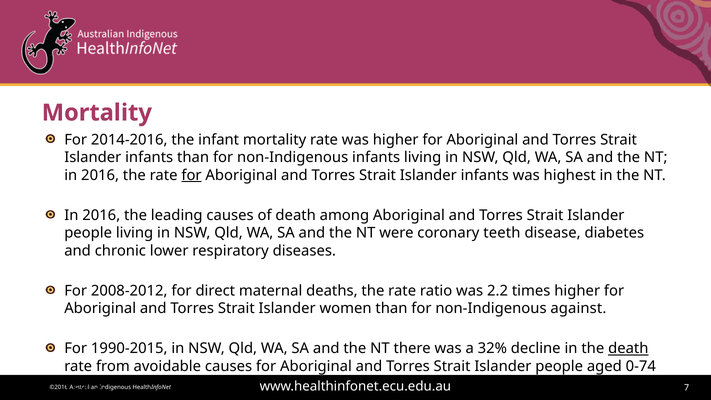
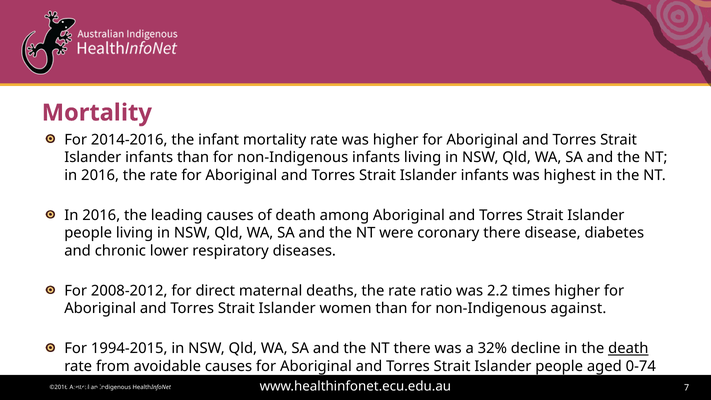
for at (192, 175) underline: present -> none
coronary teeth: teeth -> there
1990-2015: 1990-2015 -> 1994-2015
